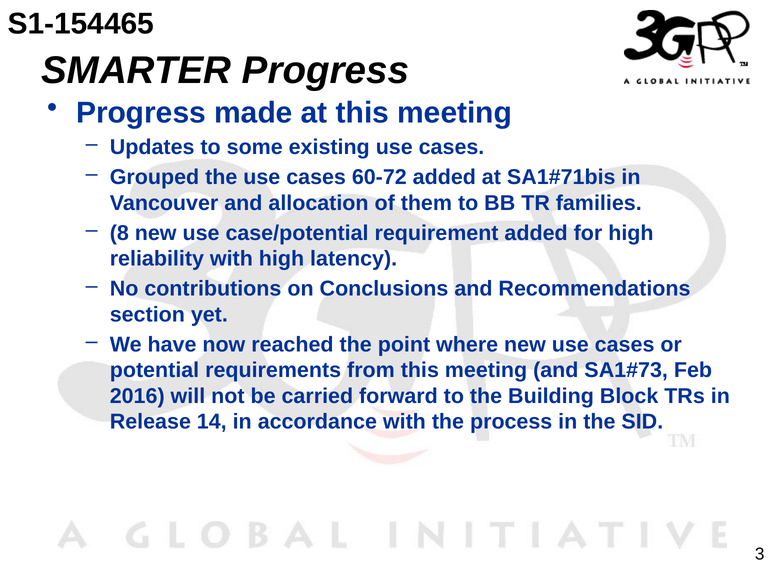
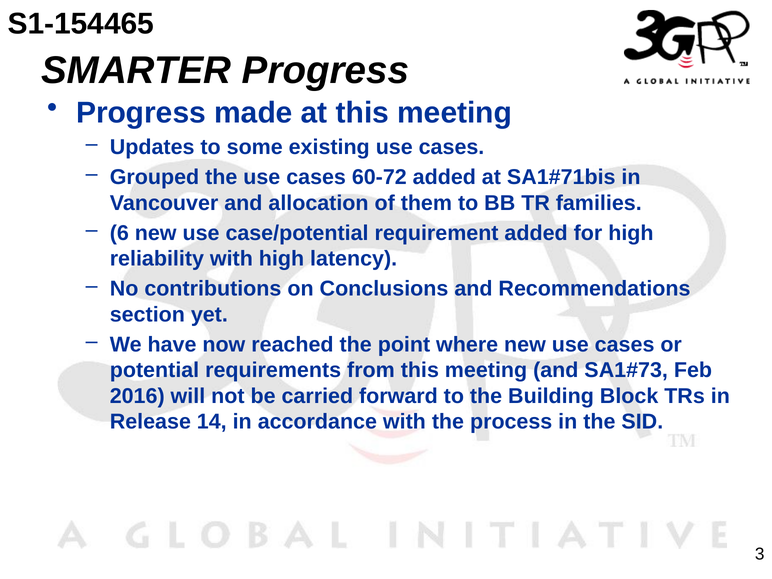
8: 8 -> 6
